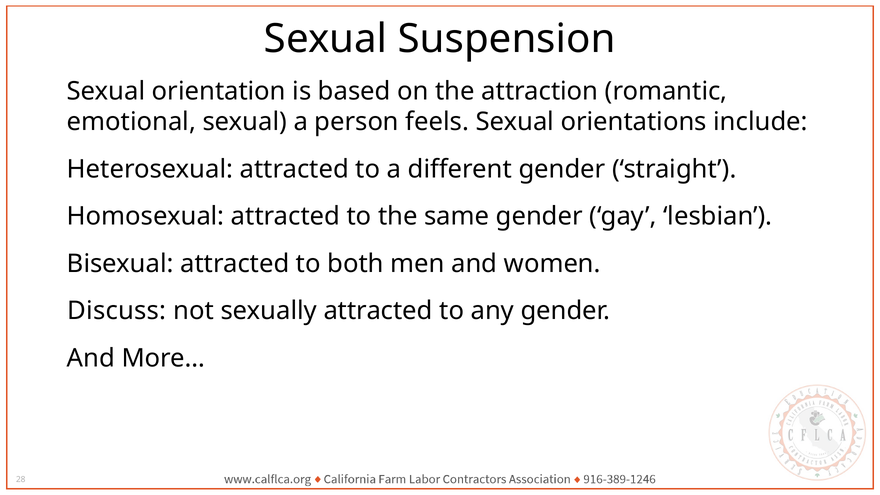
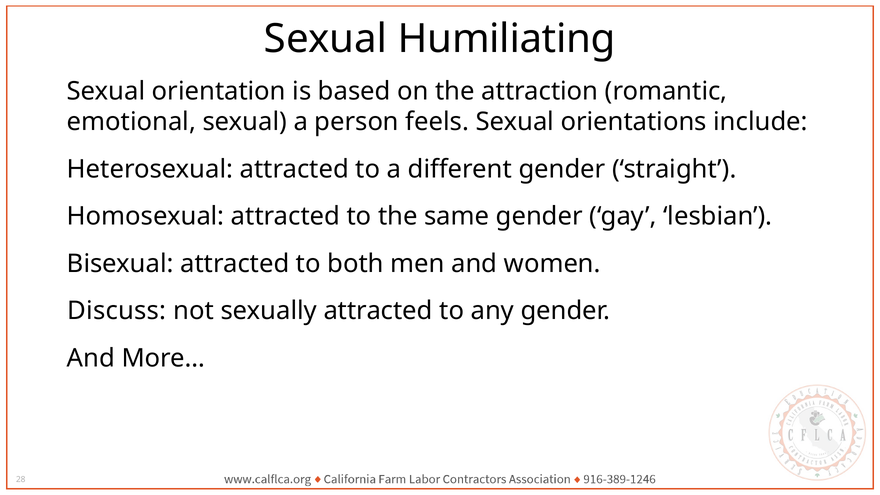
Suspension: Suspension -> Humiliating
